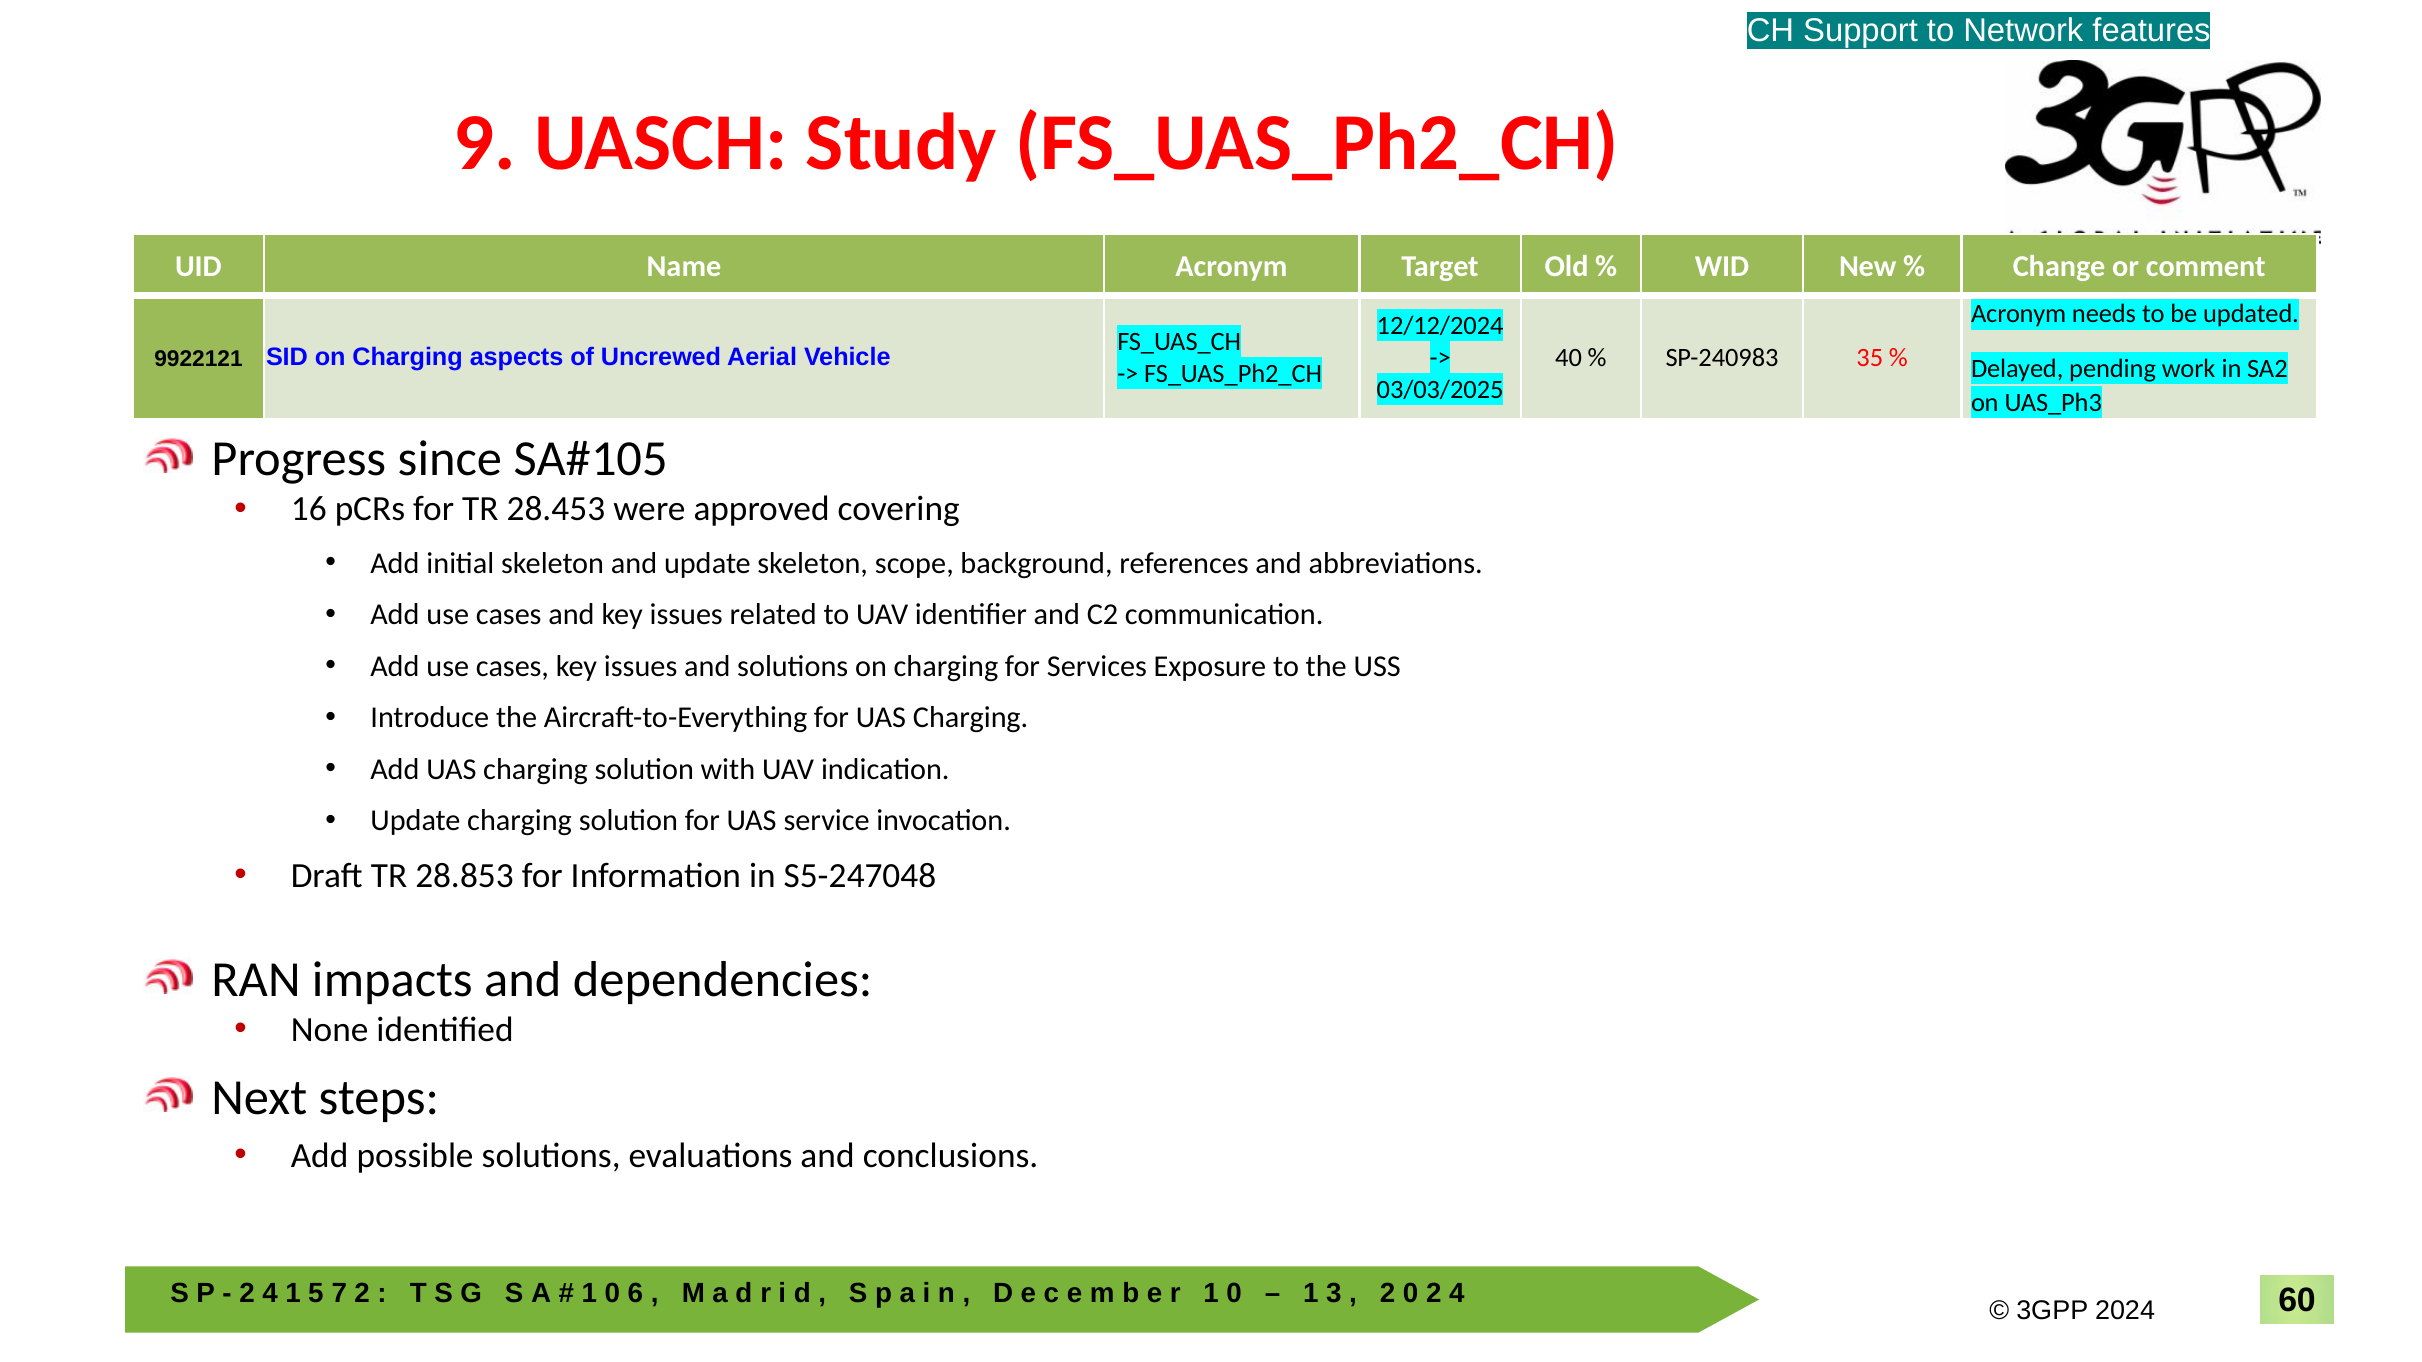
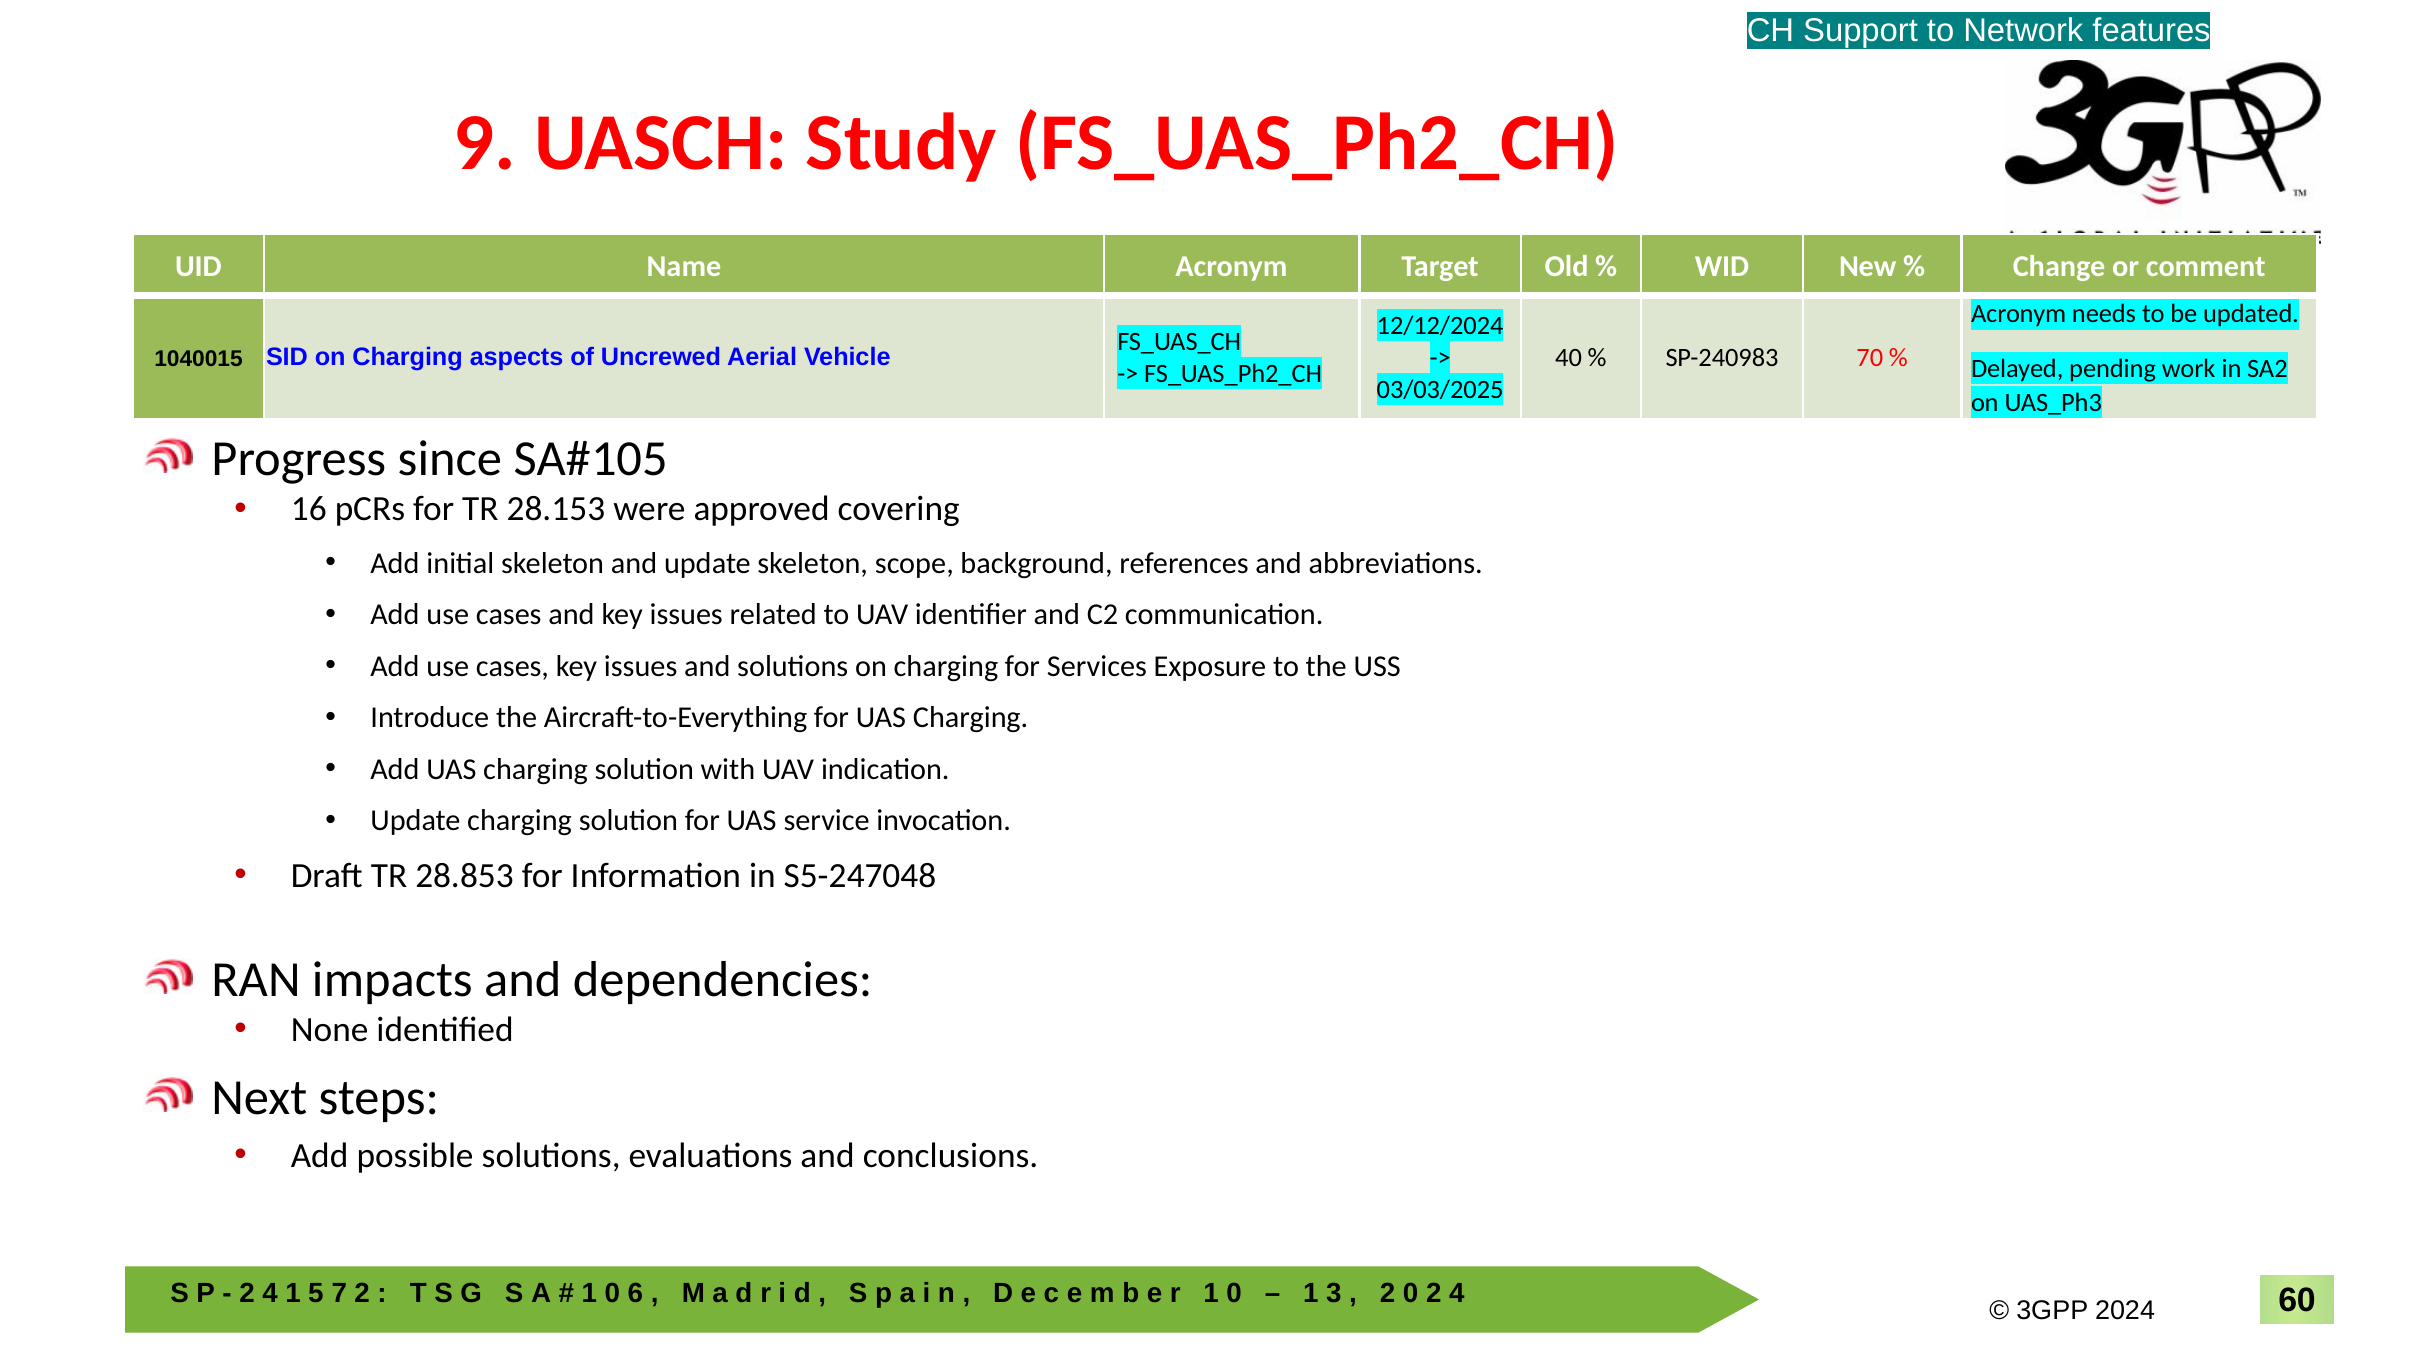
35: 35 -> 70
9922121: 9922121 -> 1040015
28.453: 28.453 -> 28.153
